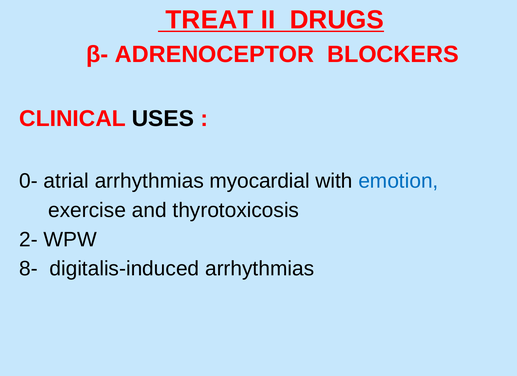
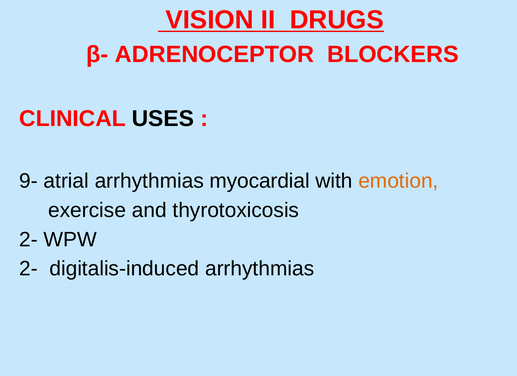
TREAT: TREAT -> VISION
0-: 0- -> 9-
emotion colour: blue -> orange
8- at (29, 269): 8- -> 2-
